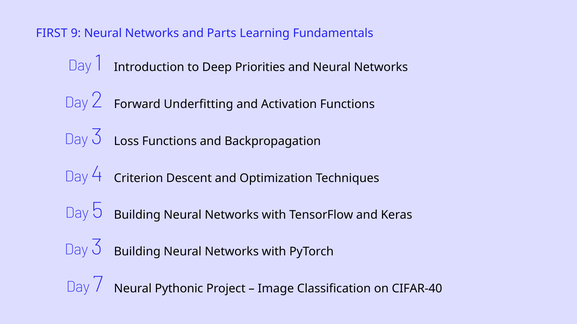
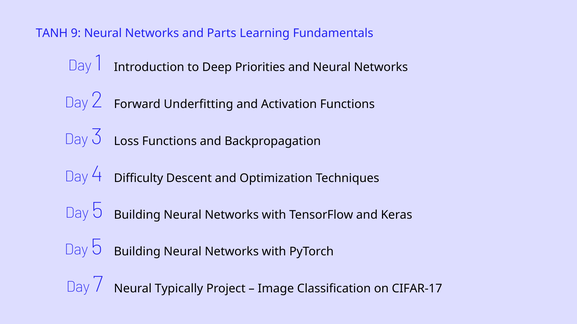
FIRST: FIRST -> TANH
Criterion: Criterion -> Difficulty
3 at (97, 248): 3 -> 5
Pythonic: Pythonic -> Typically
CIFAR-40: CIFAR-40 -> CIFAR-17
